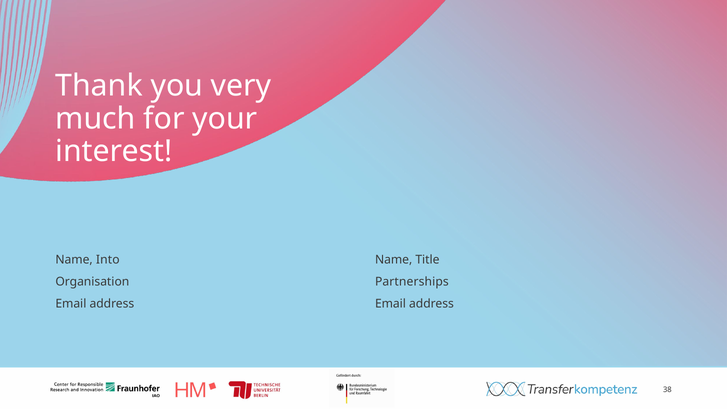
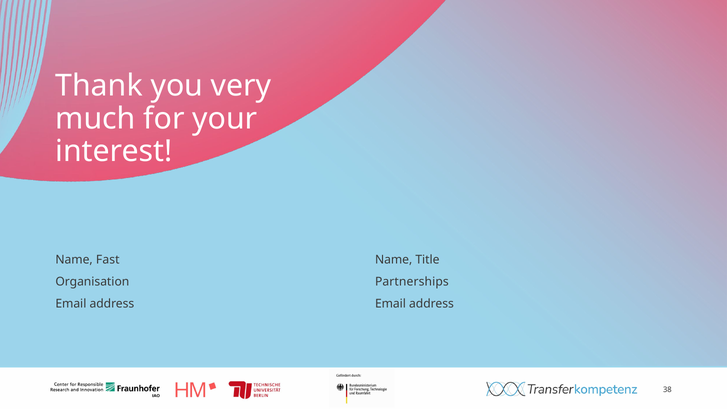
Into: Into -> Fast
